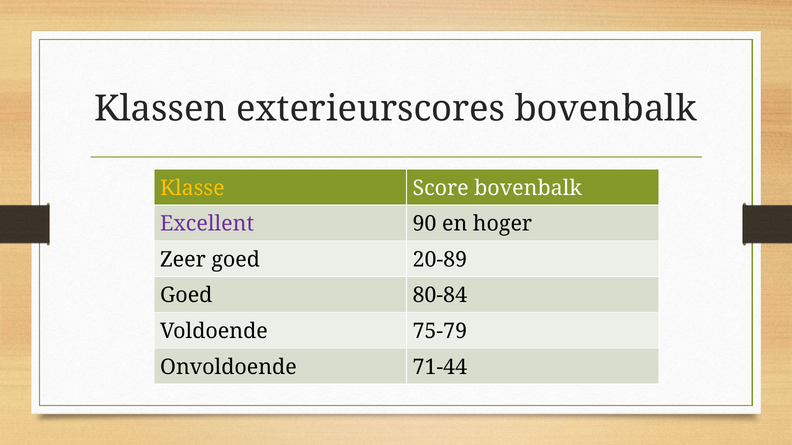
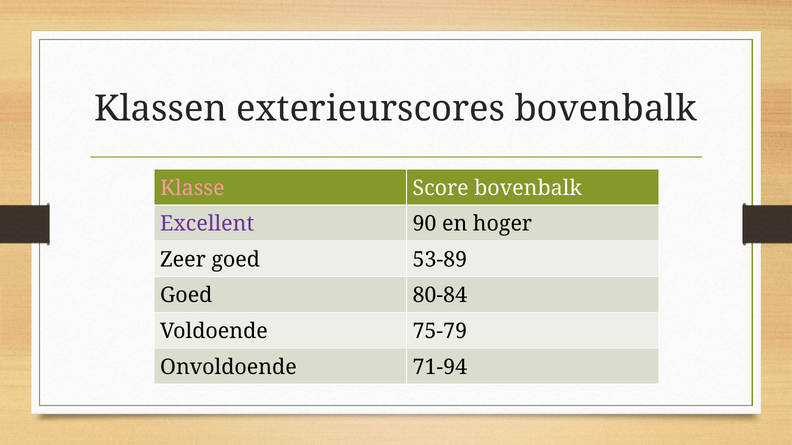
Klasse colour: yellow -> pink
20-89: 20-89 -> 53-89
71-44: 71-44 -> 71-94
